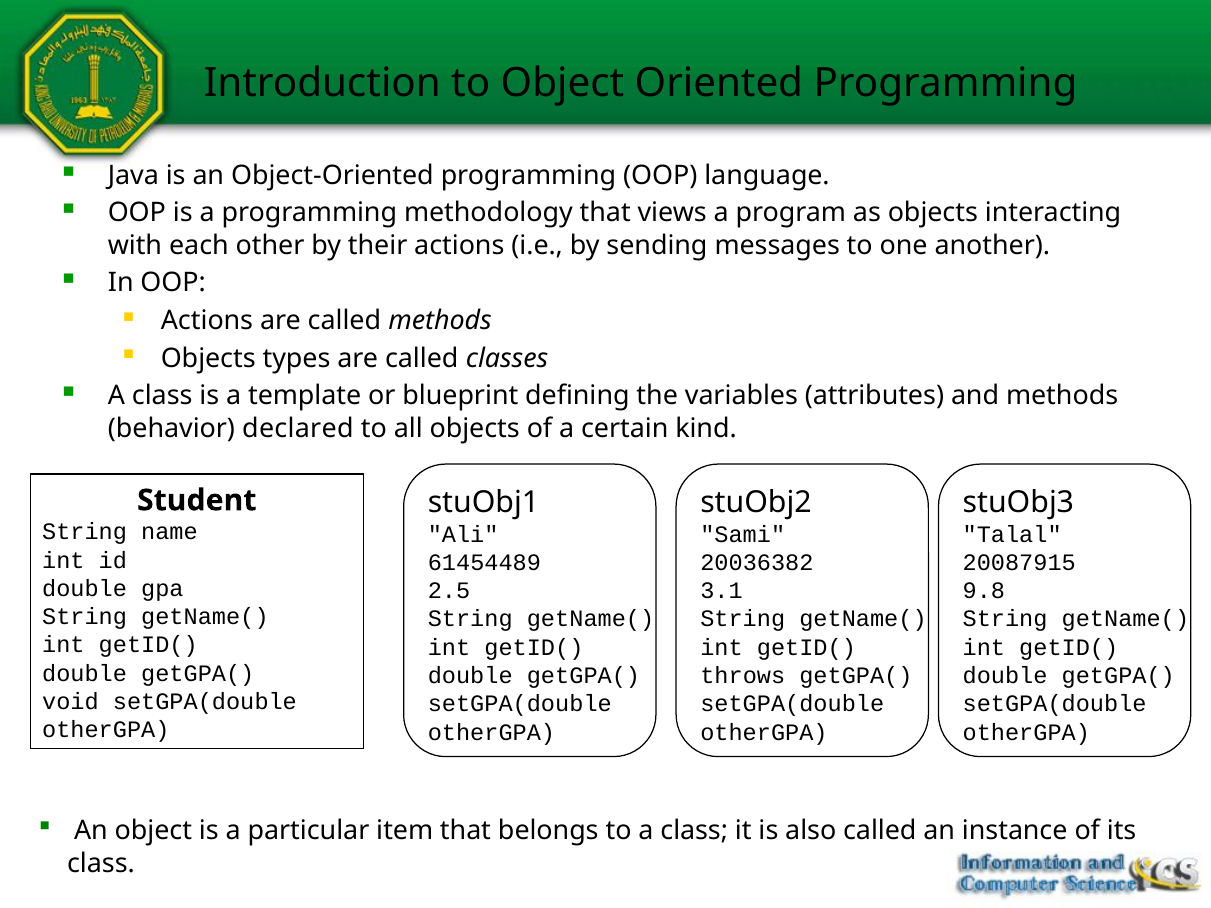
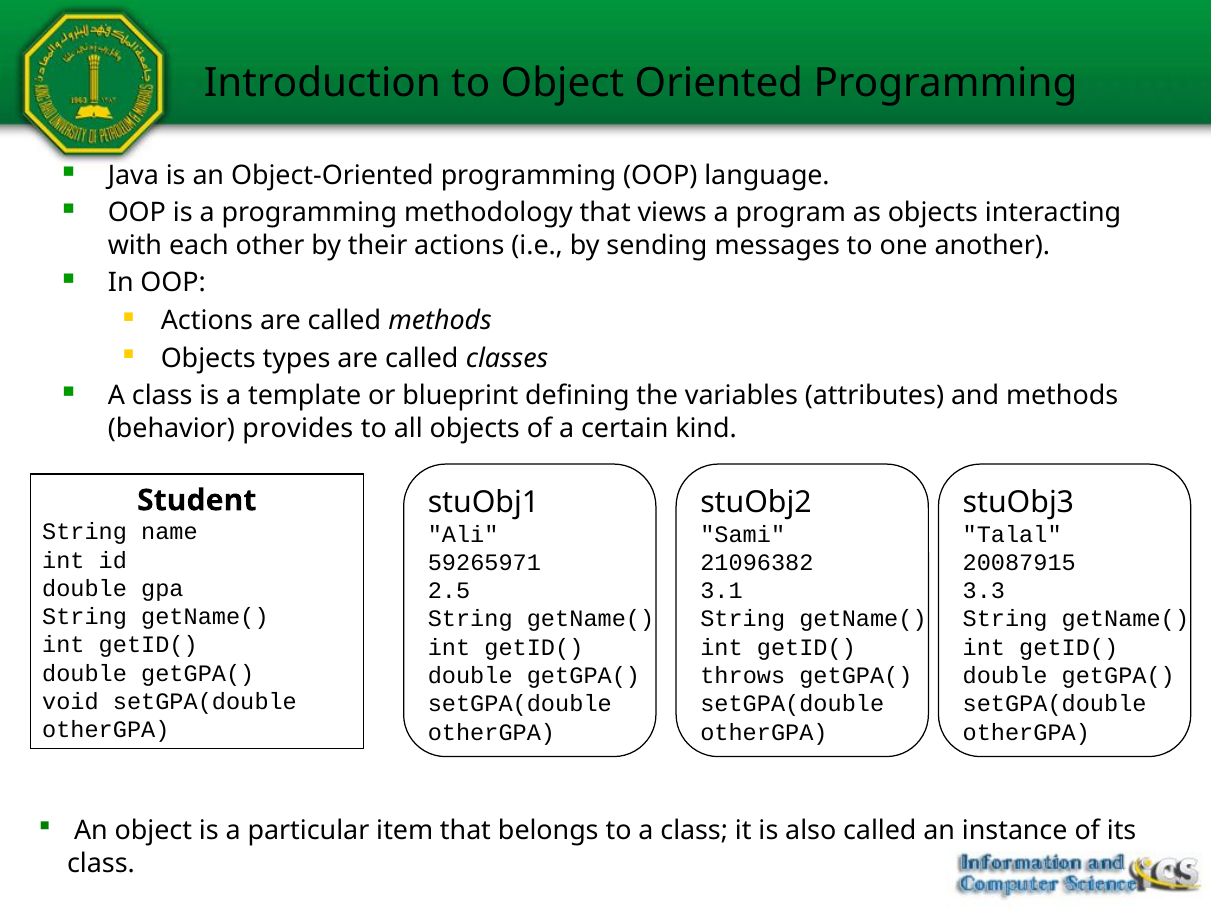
declared: declared -> provides
61454489: 61454489 -> 59265971
20036382: 20036382 -> 21096382
9.8: 9.8 -> 3.3
